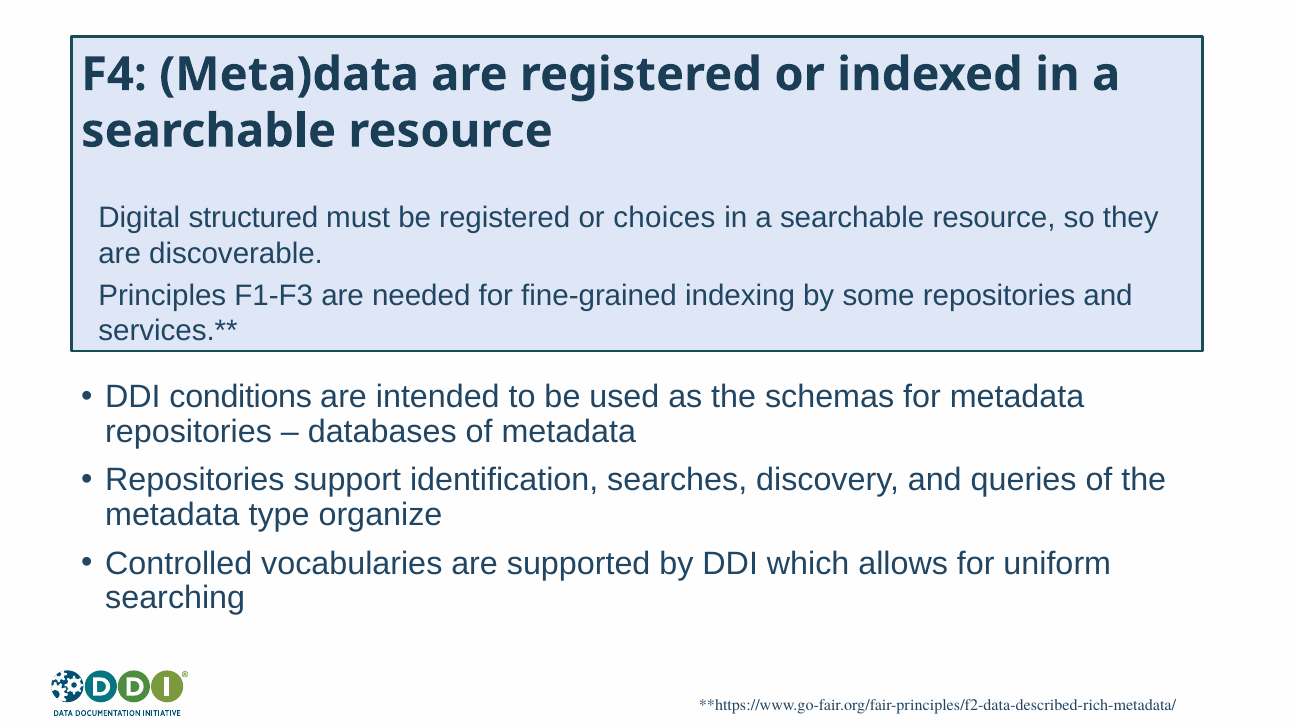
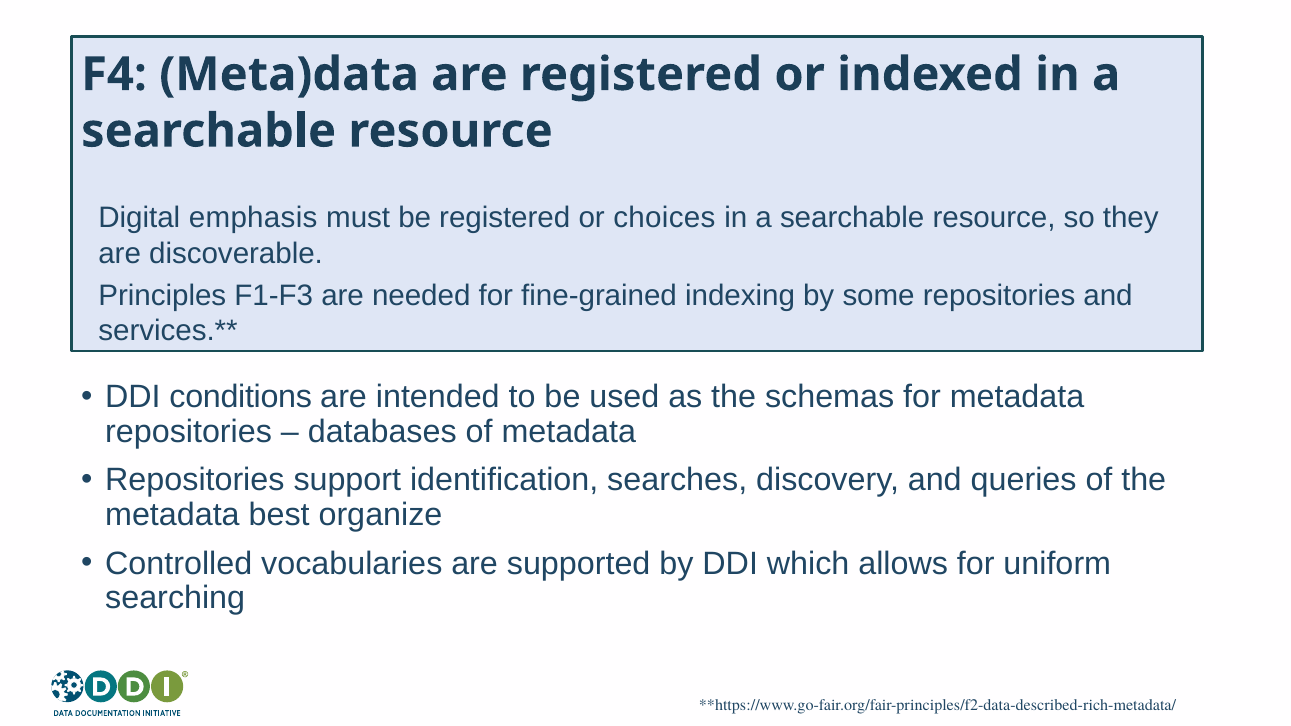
structured: structured -> emphasis
type: type -> best
